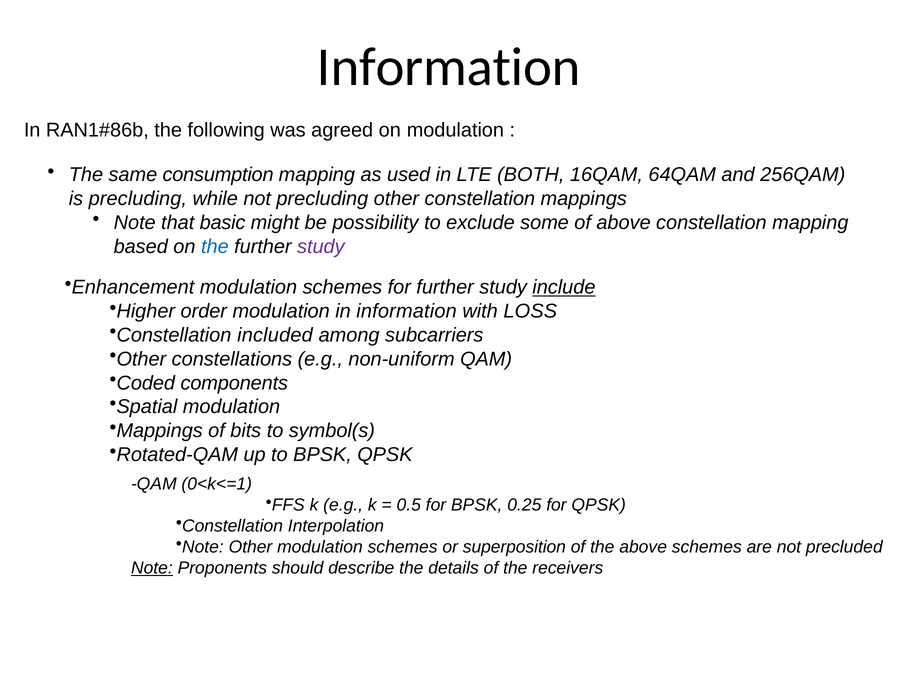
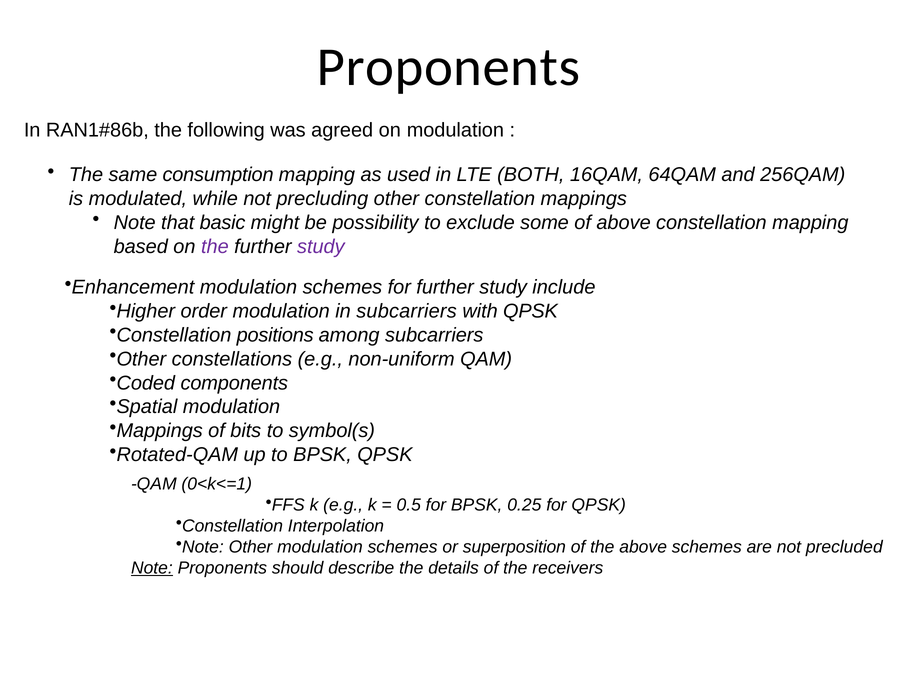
Information at (449, 67): Information -> Proponents
is precluding: precluding -> modulated
the at (215, 247) colour: blue -> purple
include underline: present -> none
in information: information -> subcarriers
with LOSS: LOSS -> QPSK
included: included -> positions
